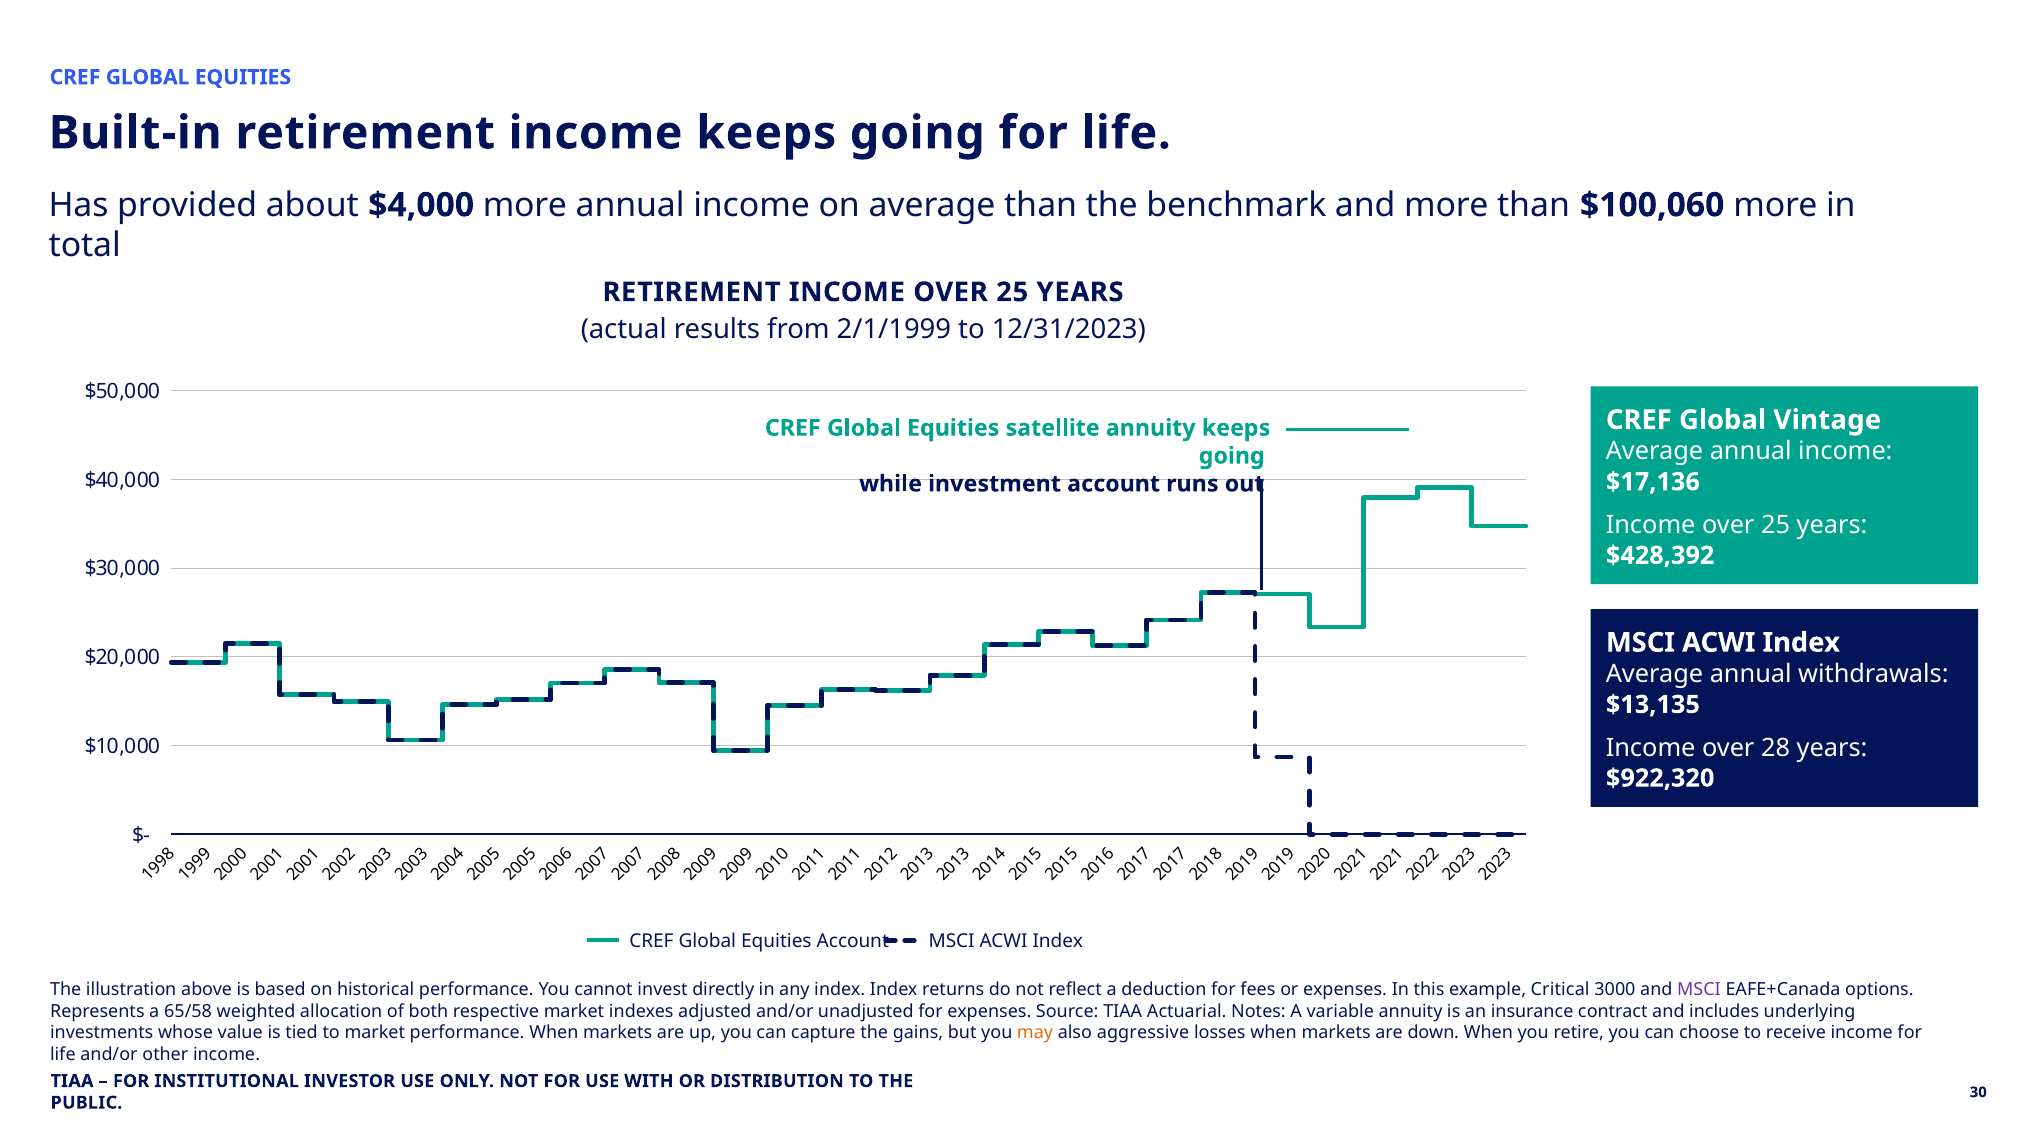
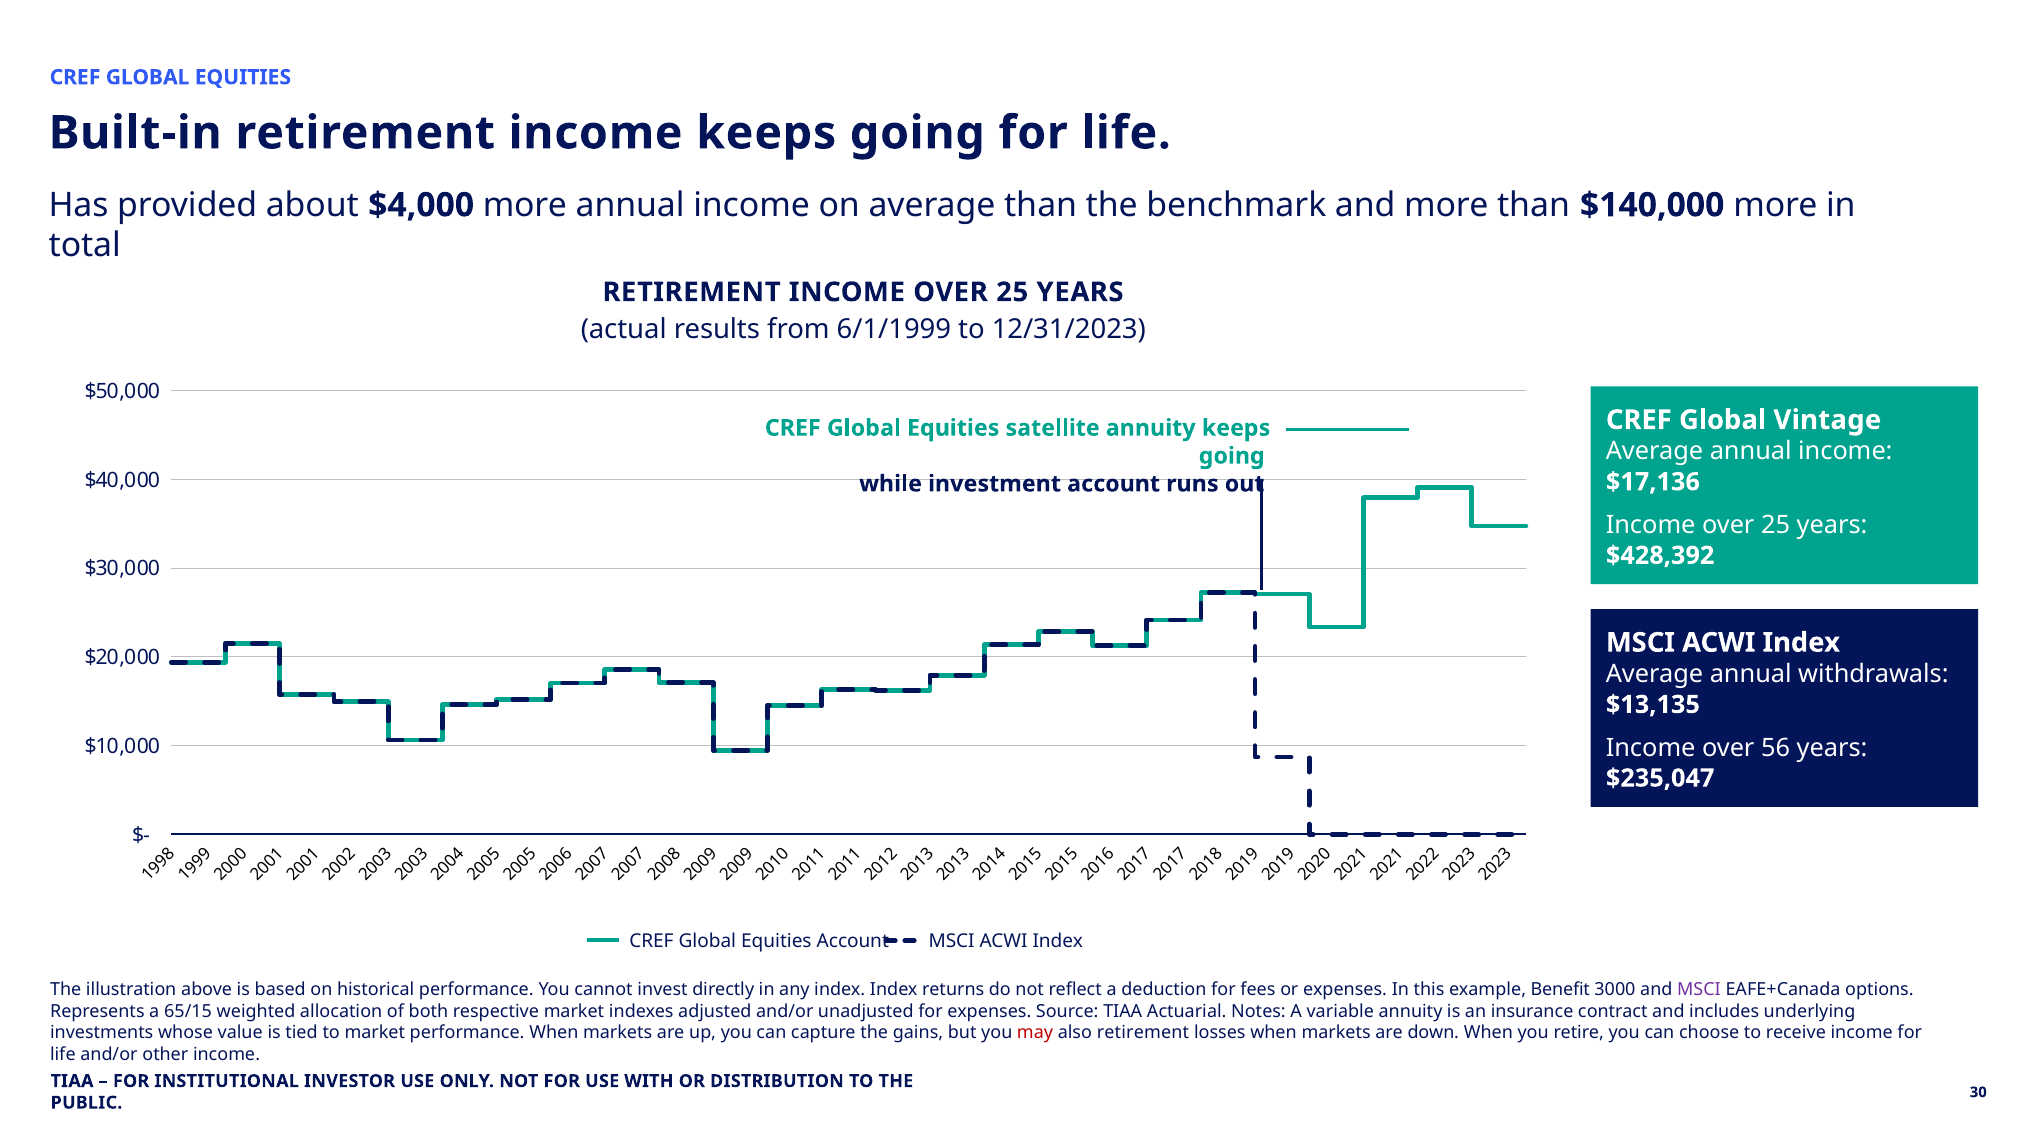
$100,060: $100,060 -> $140,000
2/1/1999: 2/1/1999 -> 6/1/1999
28: 28 -> 56
$922,320: $922,320 -> $235,047
Critical: Critical -> Benefit
65/58: 65/58 -> 65/15
may colour: orange -> red
also aggressive: aggressive -> retirement
